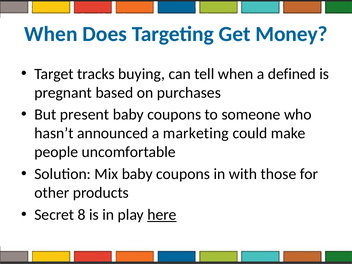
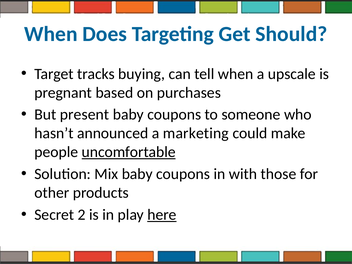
Money: Money -> Should
defined: defined -> upscale
uncomfortable underline: none -> present
8: 8 -> 2
